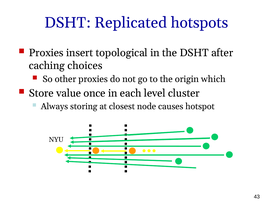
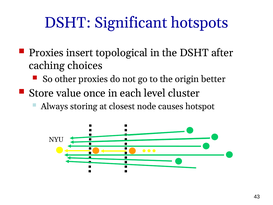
Replicated: Replicated -> Significant
which: which -> better
